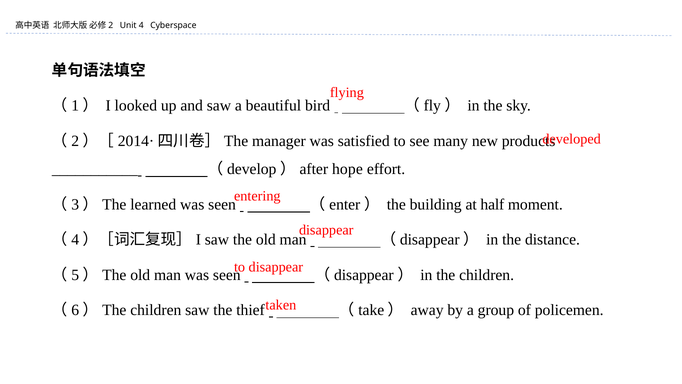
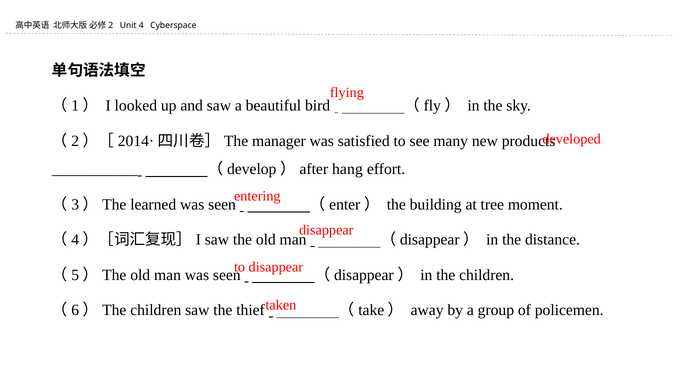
hope: hope -> hang
half: half -> tree
